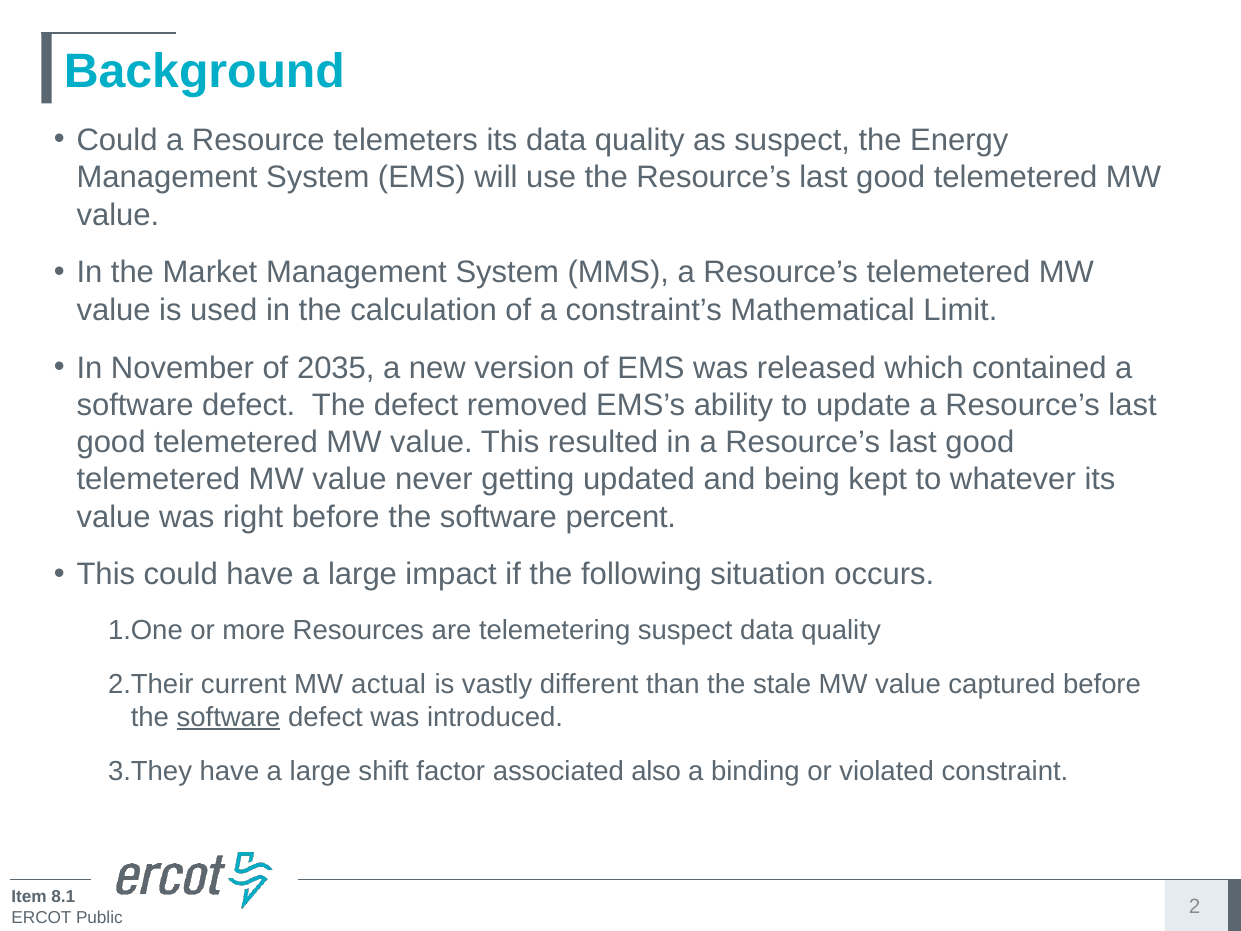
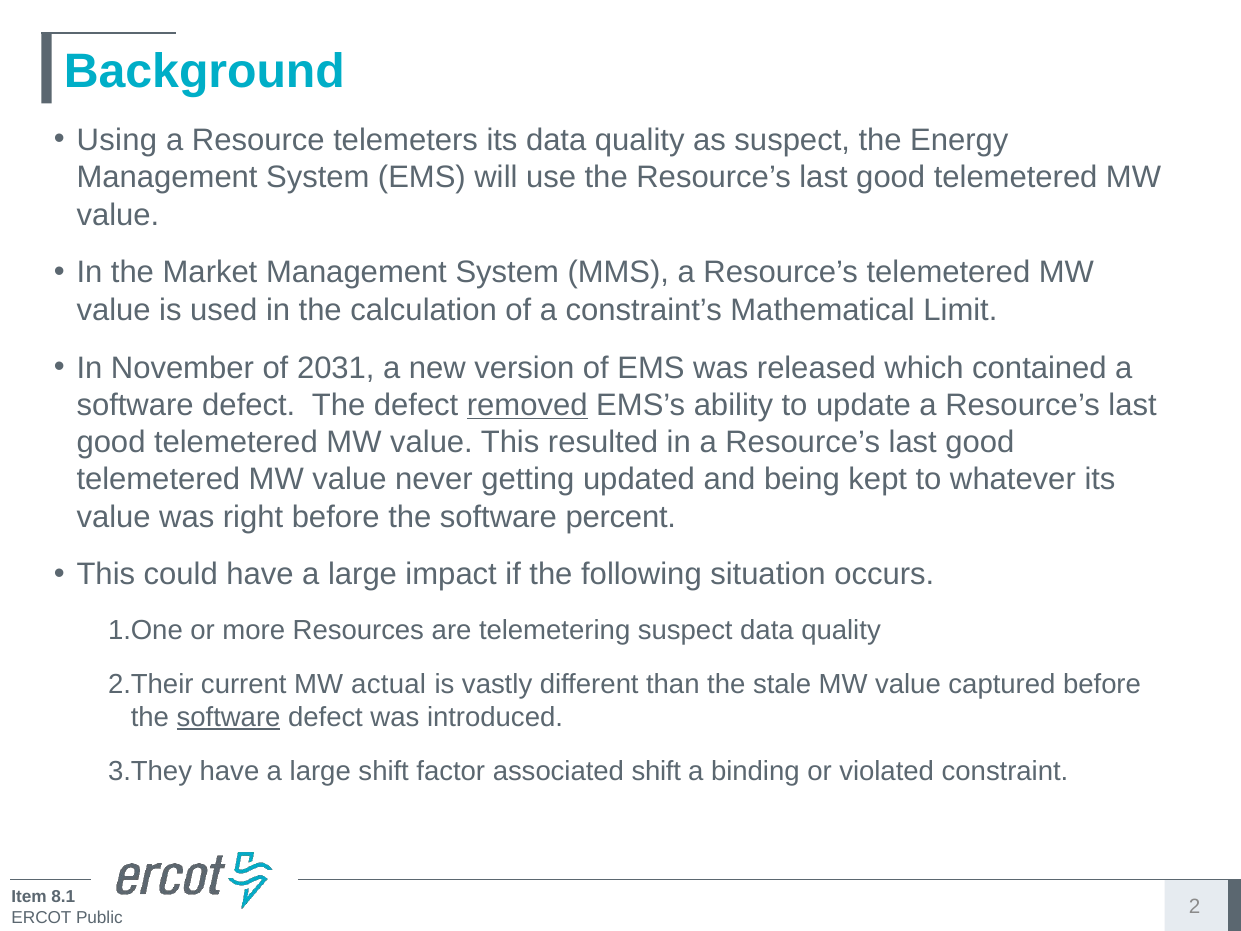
Could at (117, 140): Could -> Using
2035: 2035 -> 2031
removed underline: none -> present
associated also: also -> shift
